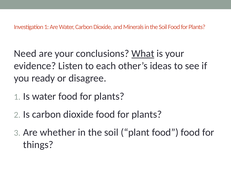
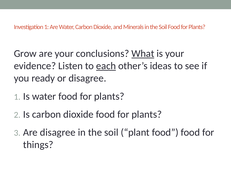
Need: Need -> Grow
each underline: none -> present
Are whether: whether -> disagree
